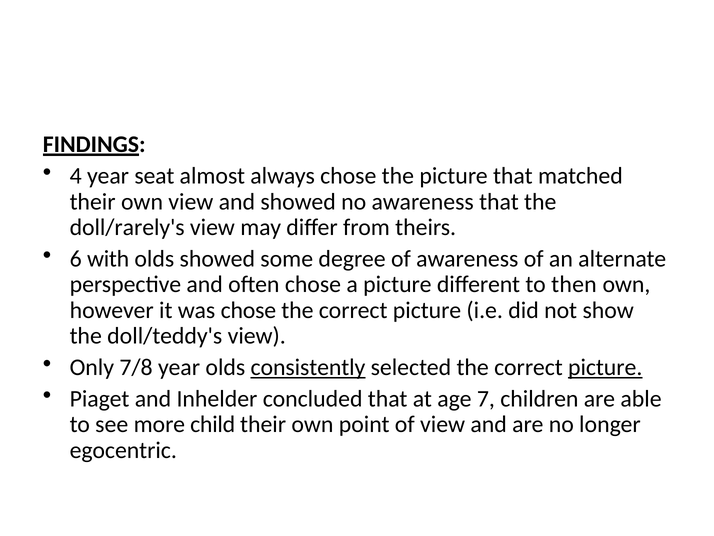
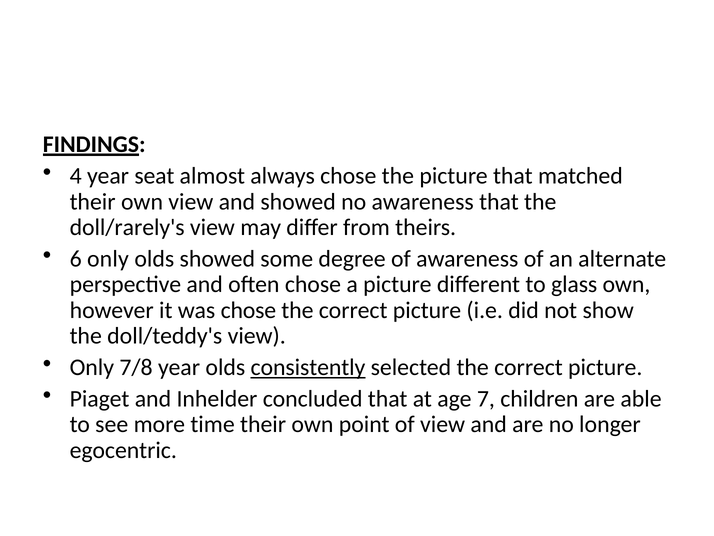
6 with: with -> only
then: then -> glass
picture at (605, 367) underline: present -> none
child: child -> time
